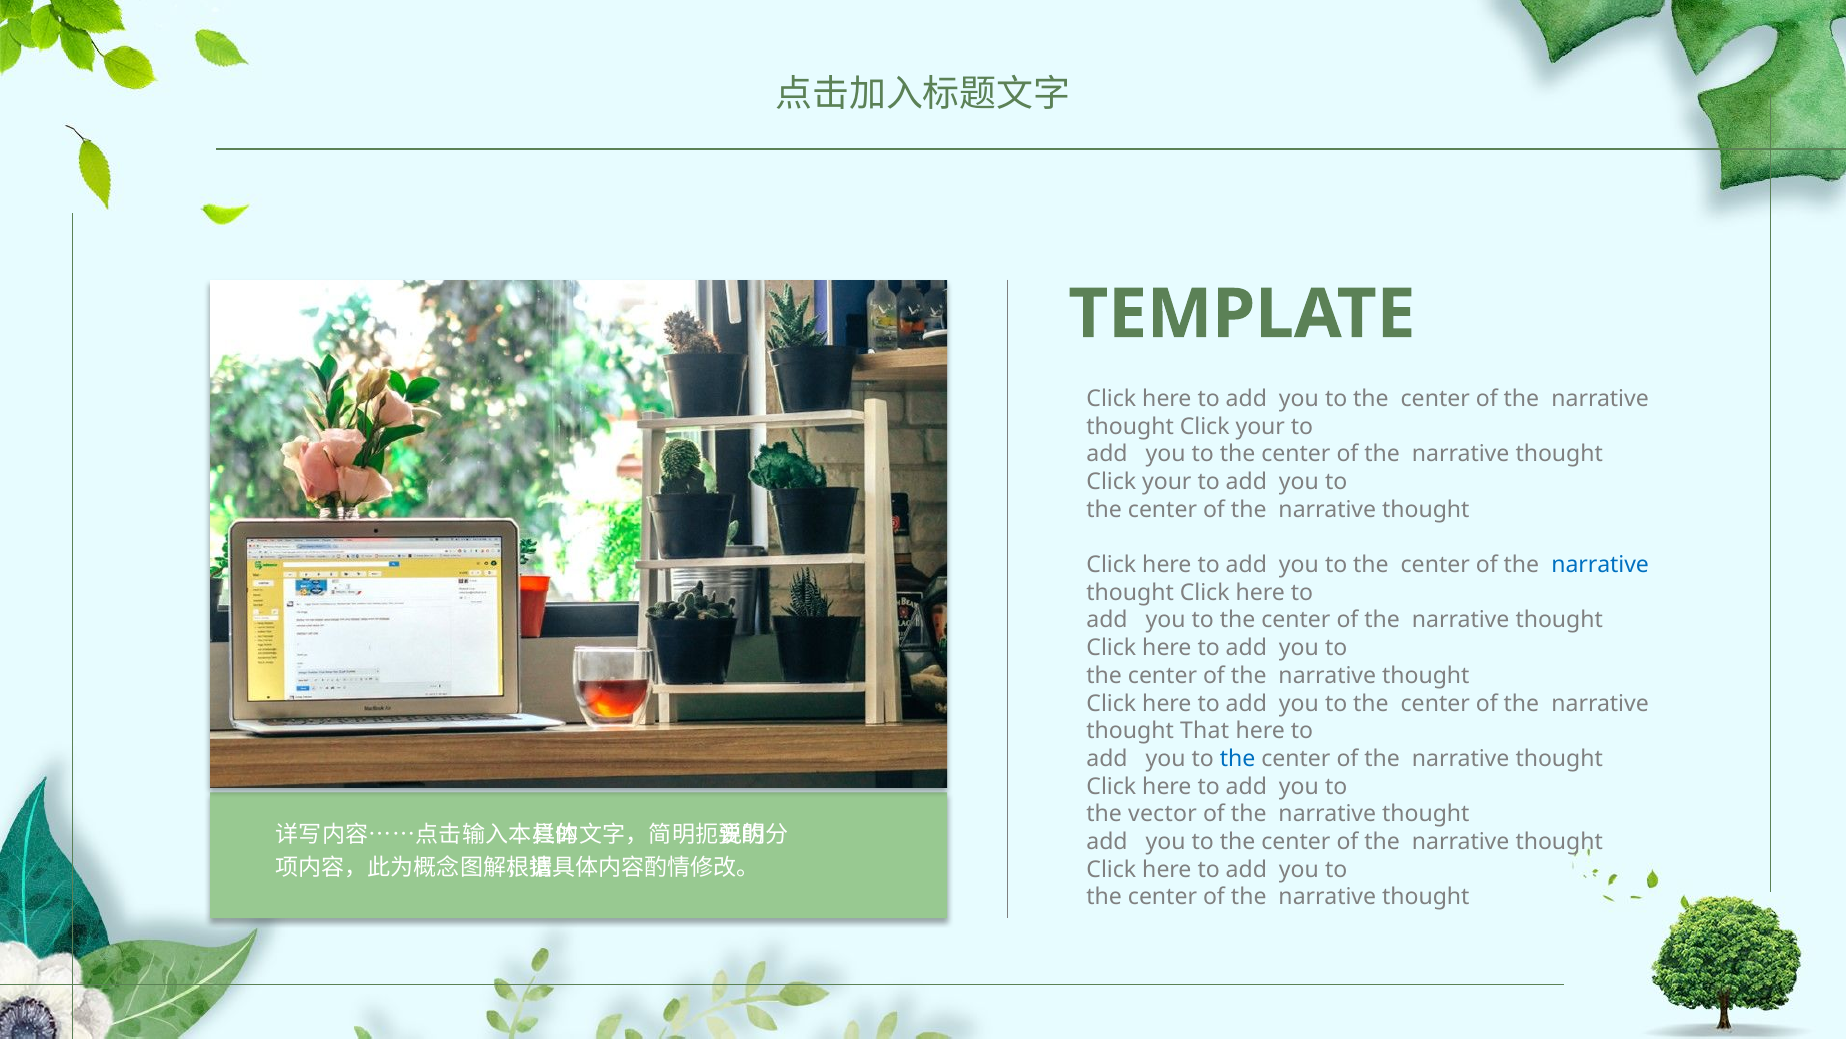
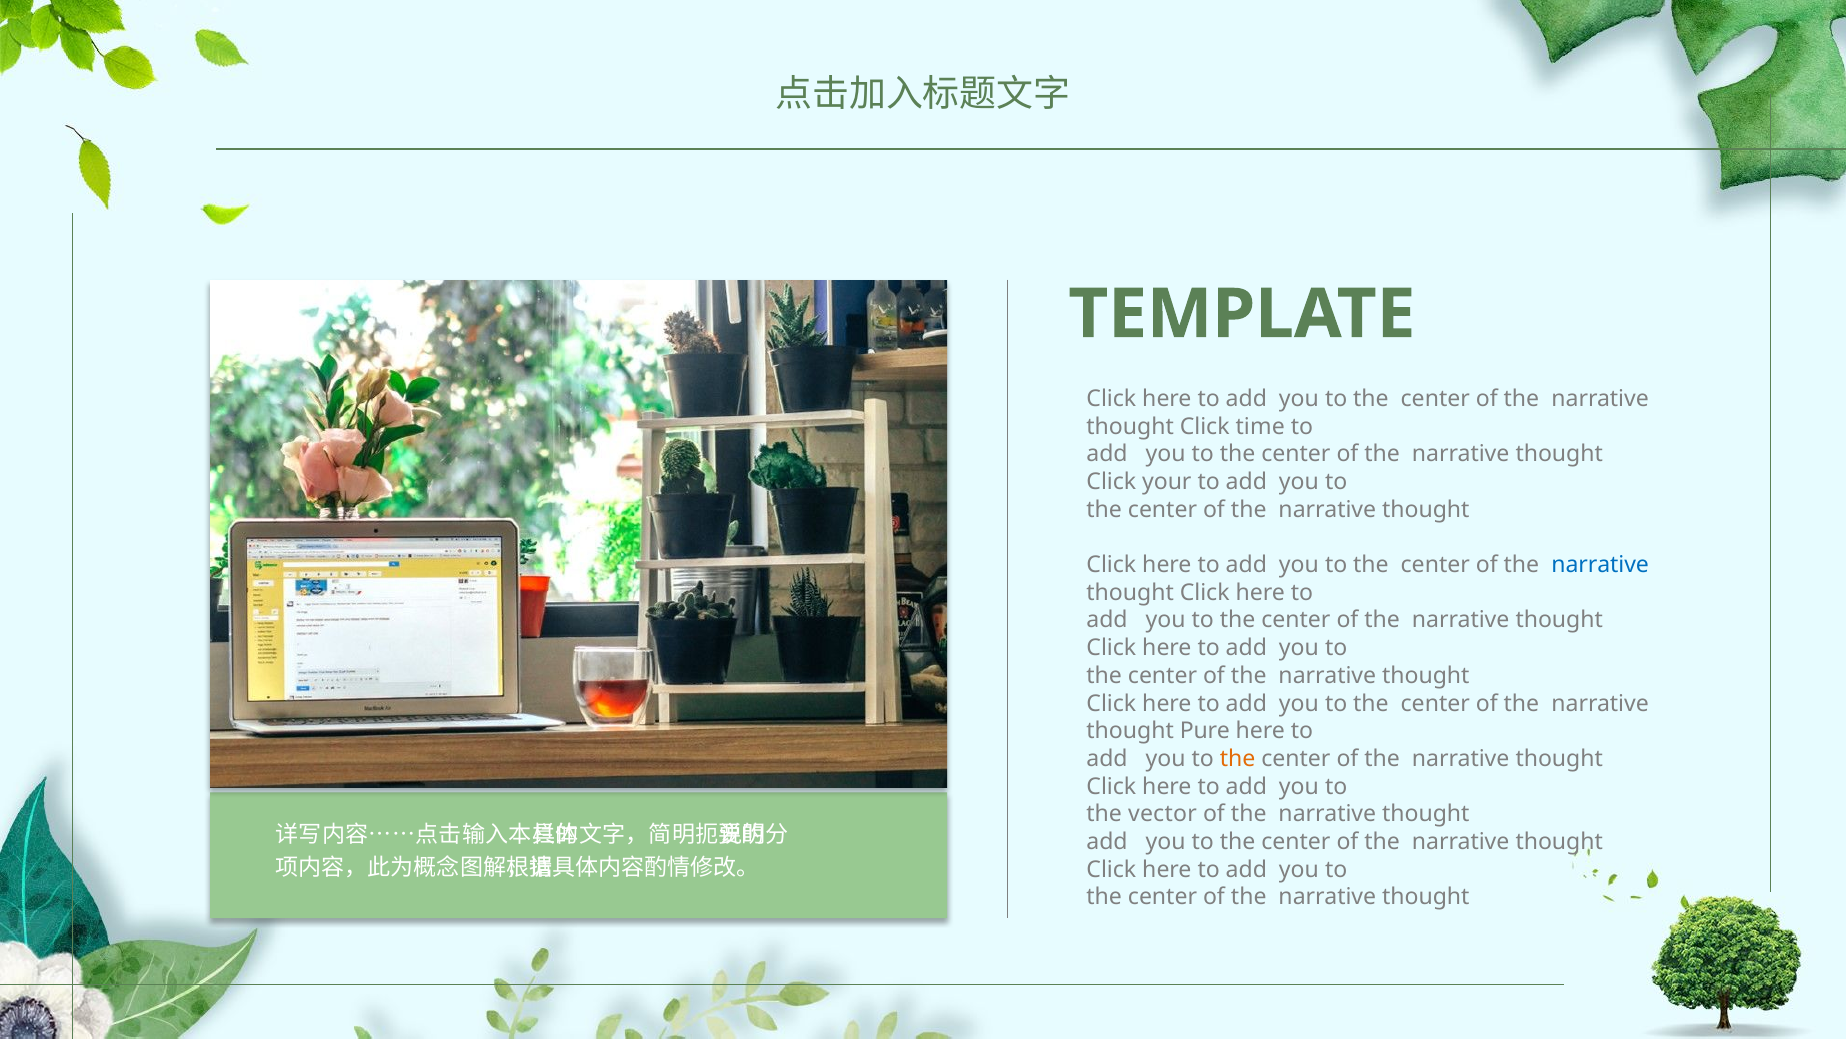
your at (1260, 426): your -> time
That: That -> Pure
the at (1238, 759) colour: blue -> orange
